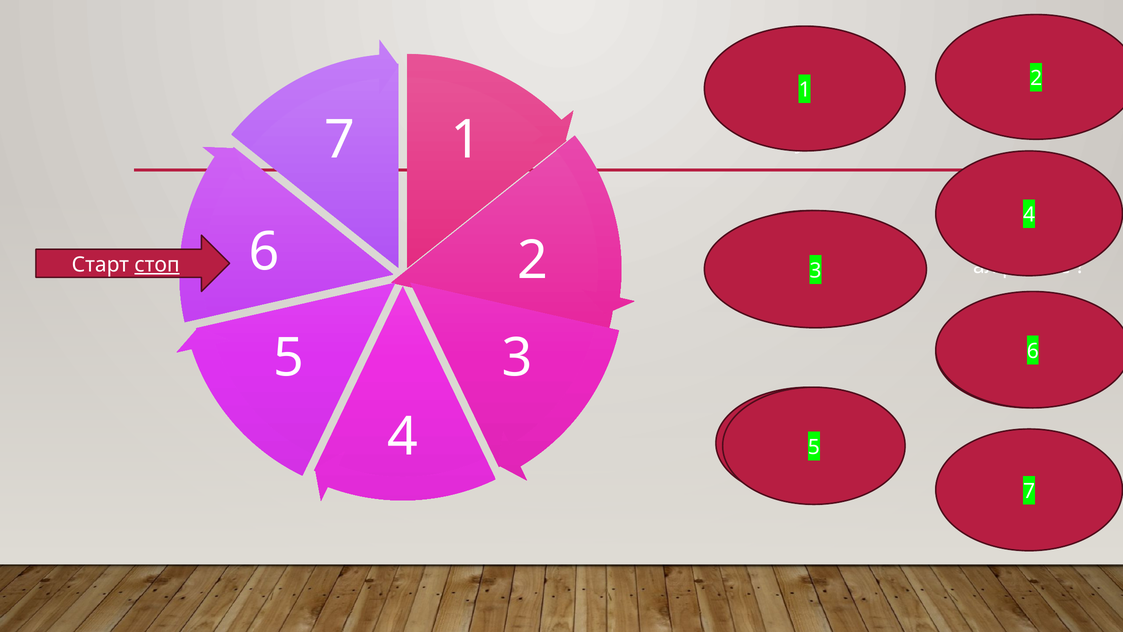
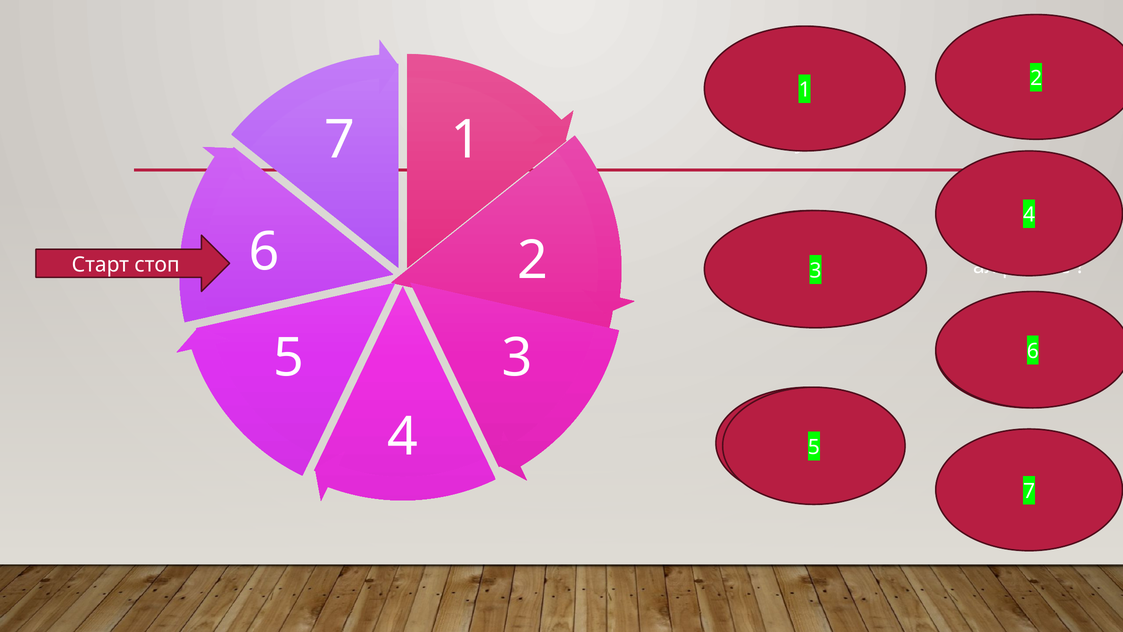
стоп underline: present -> none
